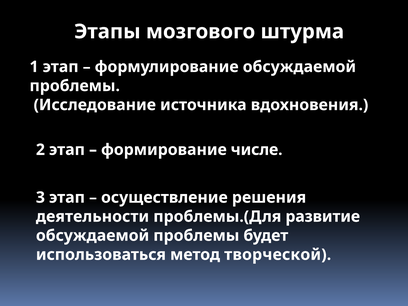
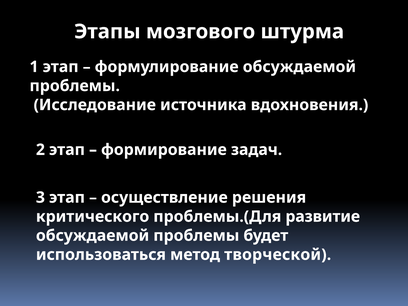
числе: числе -> задач
деятельности: деятельности -> критического
